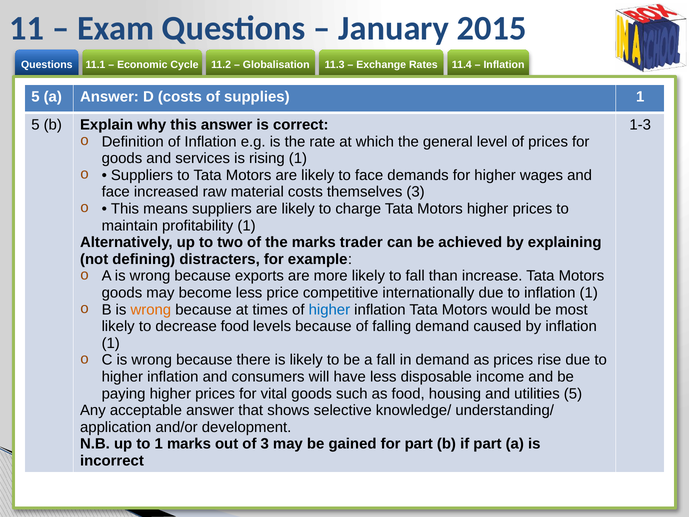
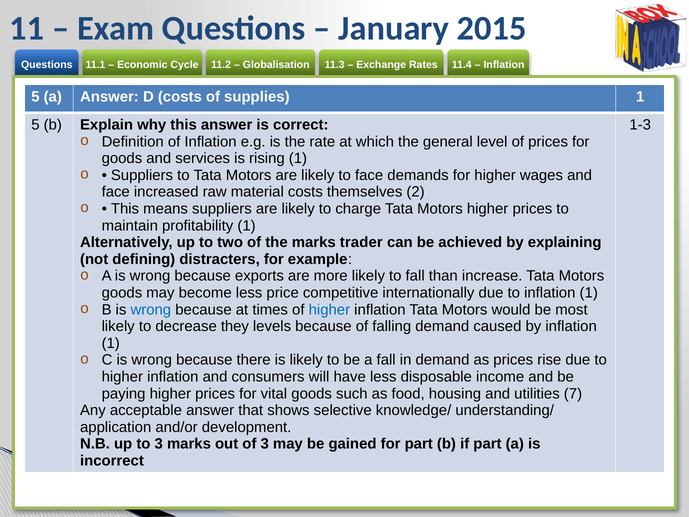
themselves 3: 3 -> 2
wrong at (151, 309) colour: orange -> blue
decrease food: food -> they
utilities 5: 5 -> 7
to 1: 1 -> 3
